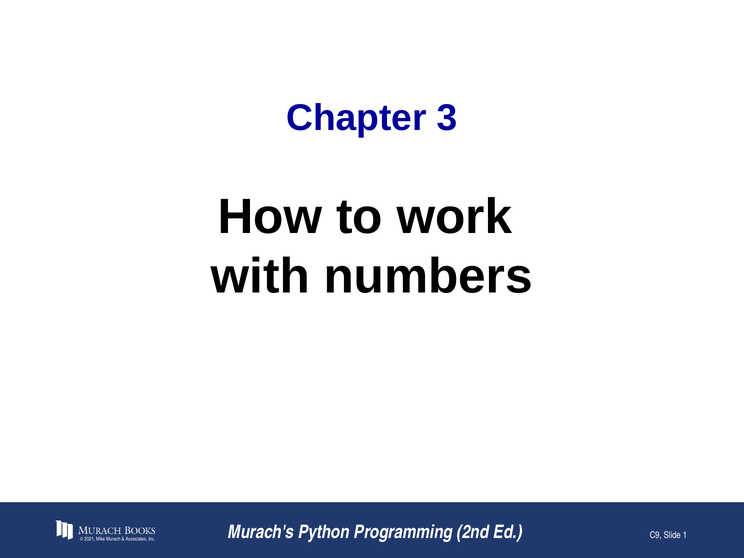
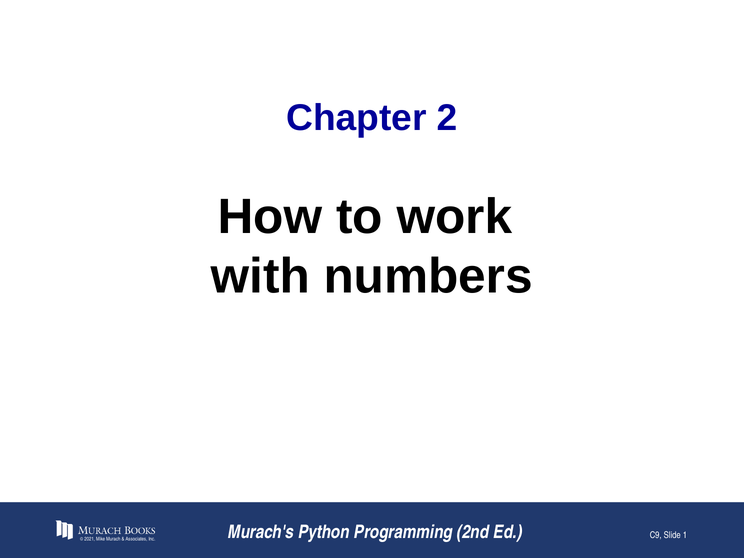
3: 3 -> 2
